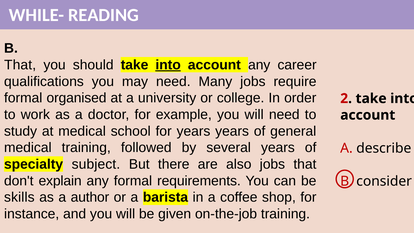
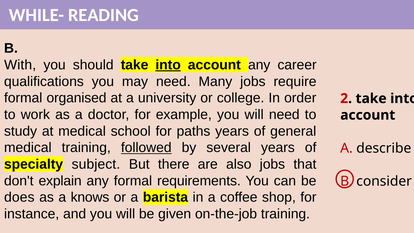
That at (20, 65): That -> With
for years: years -> paths
followed underline: none -> present
skills: skills -> does
author: author -> knows
